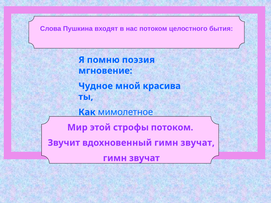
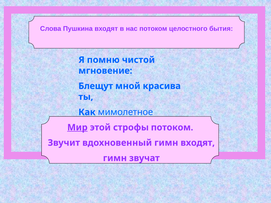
помню поэзия: поэзия -> чистой
Чудное: Чудное -> Блещут
Мир underline: none -> present
звучат at (198, 143): звучат -> входят
